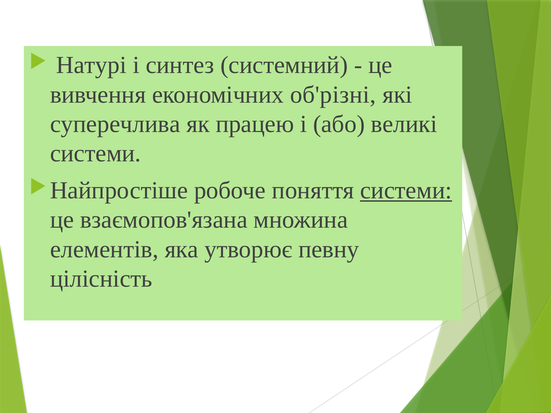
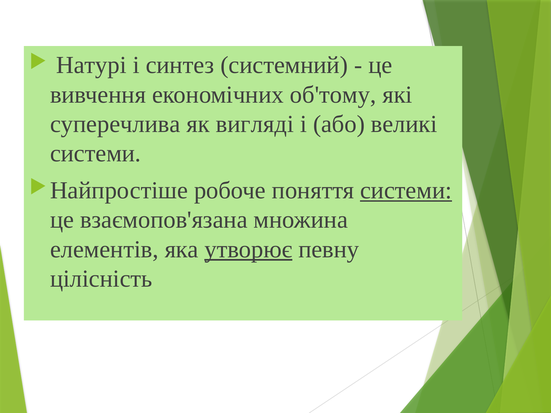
об'різні: об'різні -> об'тому
працею: працею -> вигляді
утворює underline: none -> present
